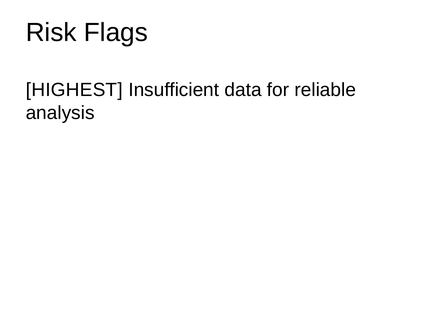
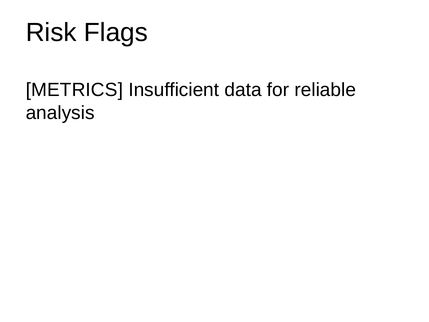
HIGHEST: HIGHEST -> METRICS
